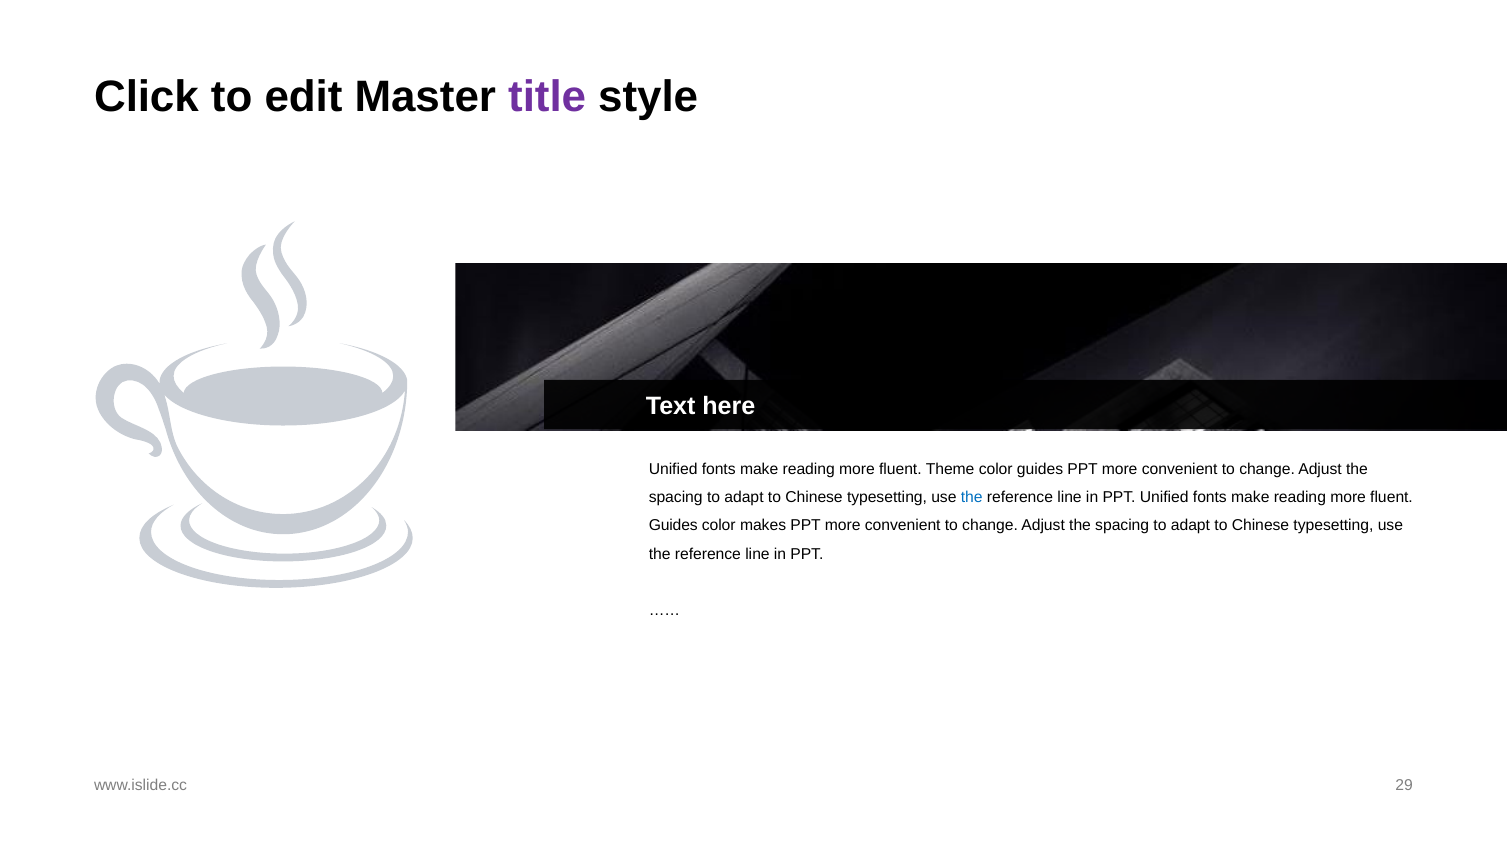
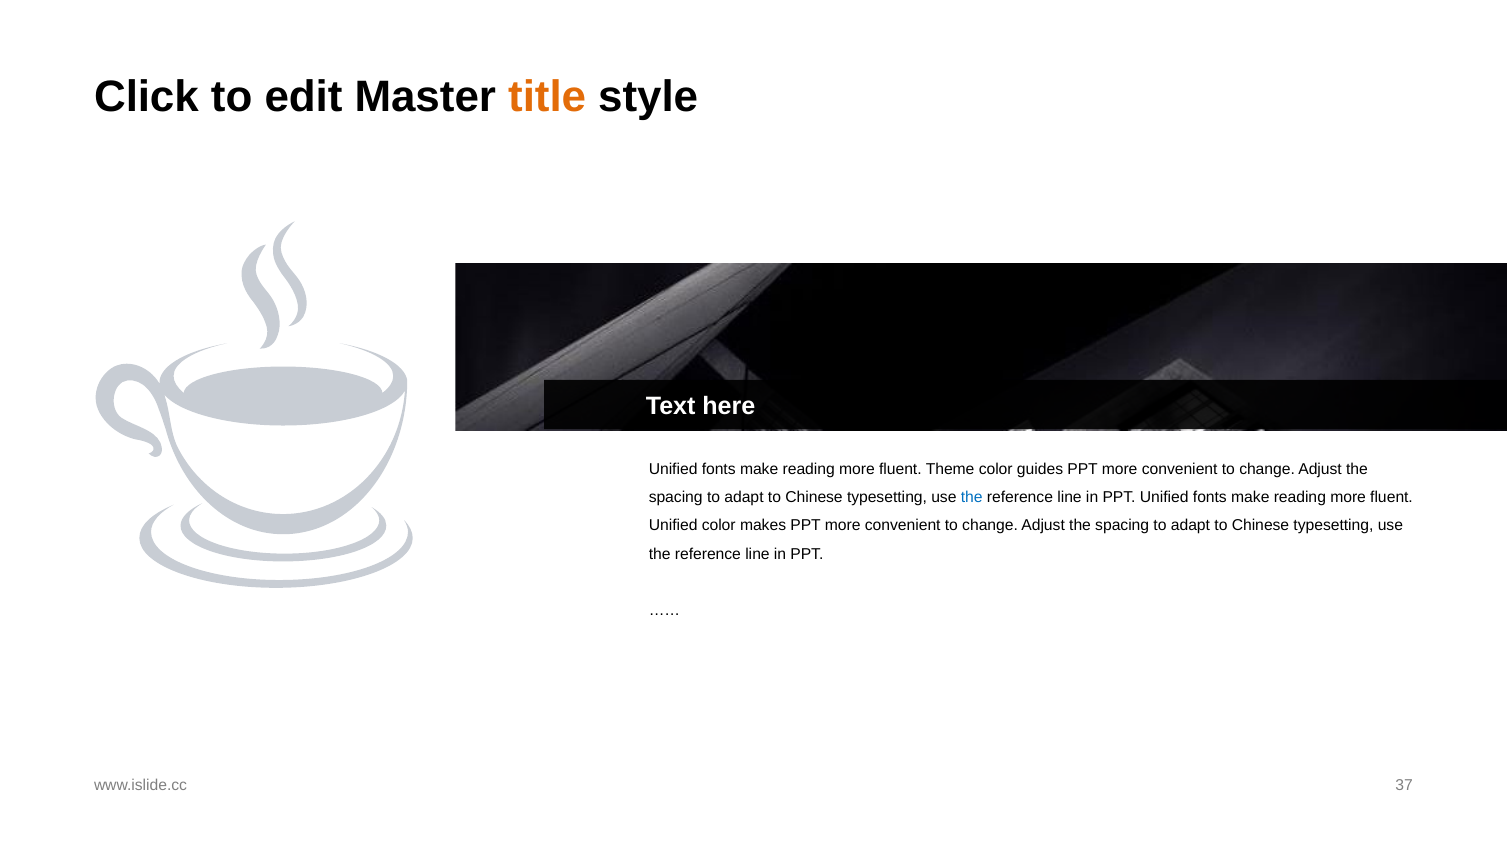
title colour: purple -> orange
Guides at (673, 525): Guides -> Unified
29: 29 -> 37
